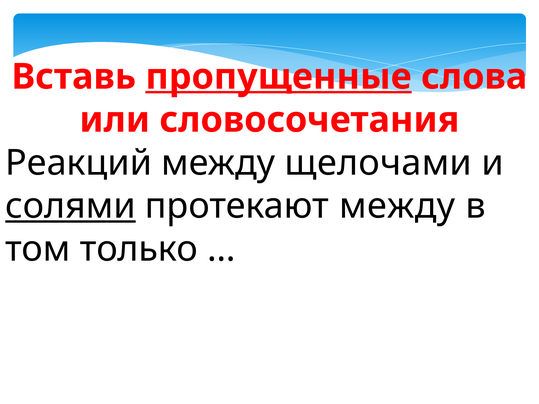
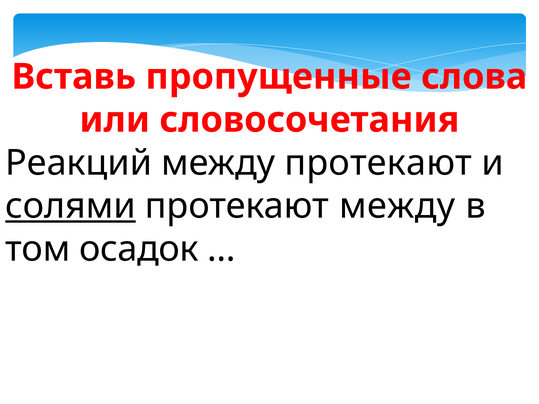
пропущенные underline: present -> none
между щелочами: щелочами -> протекают
только: только -> осадок
